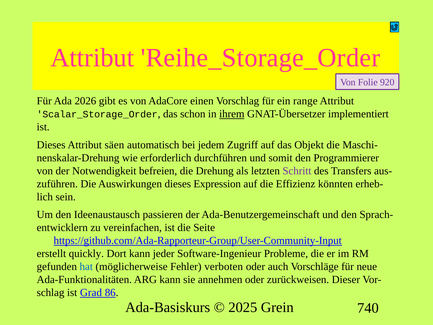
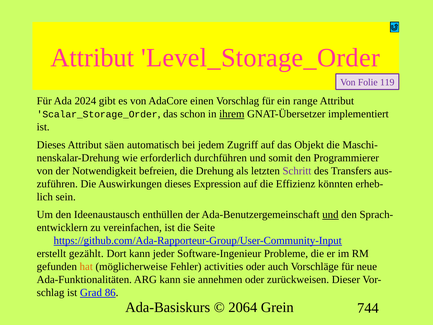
Reihe_Storage_Order: Reihe_Storage_Order -> Level_Storage_Order
920: 920 -> 119
2026: 2026 -> 2024
passieren: passieren -> enthüllen
und at (330, 214) underline: none -> present
quickly: quickly -> gezählt
hat colour: blue -> orange
verboten: verboten -> activities
2025: 2025 -> 2064
740: 740 -> 744
